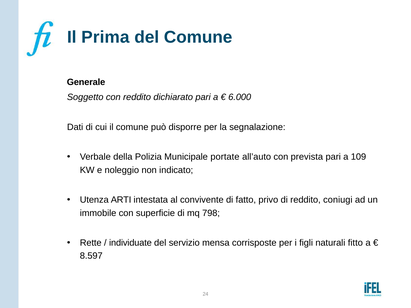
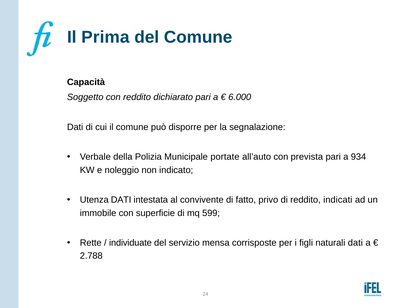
Generale: Generale -> Capacità
109: 109 -> 934
Utenza ARTI: ARTI -> DATI
coniugi: coniugi -> indicati
798: 798 -> 599
naturali fitto: fitto -> dati
8.597: 8.597 -> 2.788
